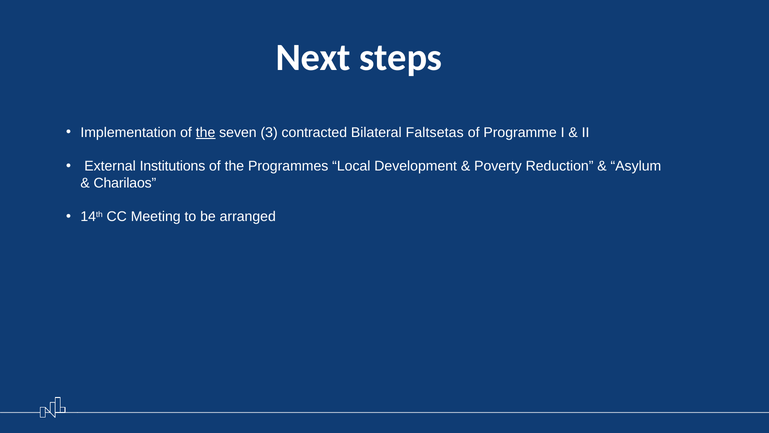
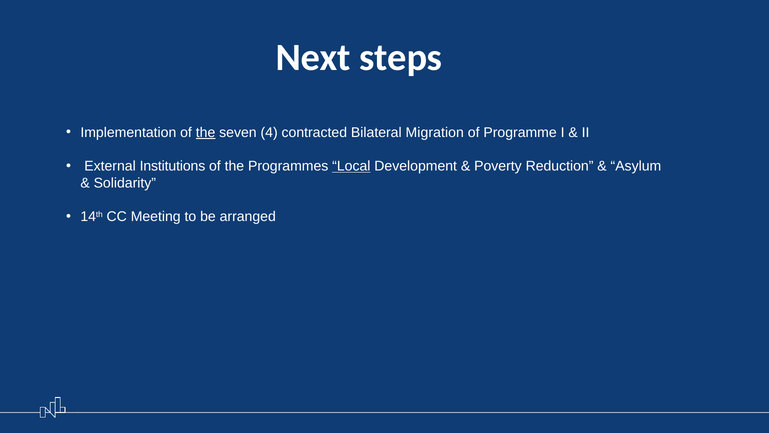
3: 3 -> 4
Faltsetas: Faltsetas -> Migration
Local underline: none -> present
Charilaos: Charilaos -> Solidarity
